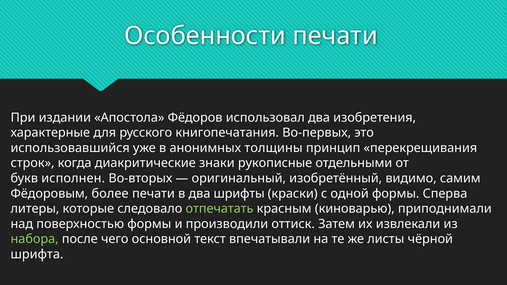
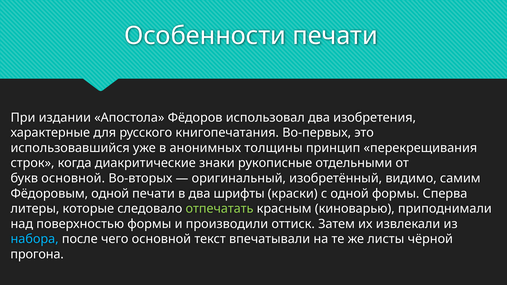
букв исполнен: исполнен -> основной
Фёдоровым более: более -> одной
набора colour: light green -> light blue
шрифта: шрифта -> прогона
